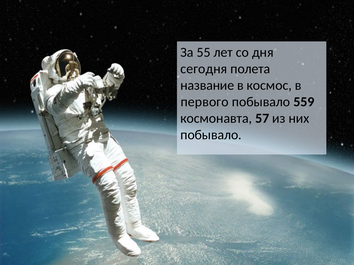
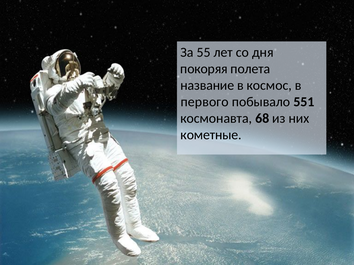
сегодня: сегодня -> покоряя
559: 559 -> 551
57: 57 -> 68
побывало at (211, 135): побывало -> кометные
